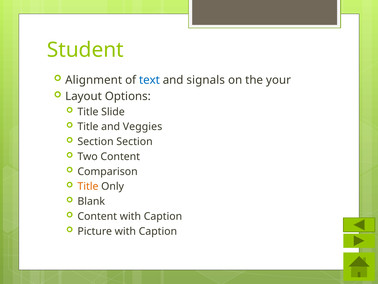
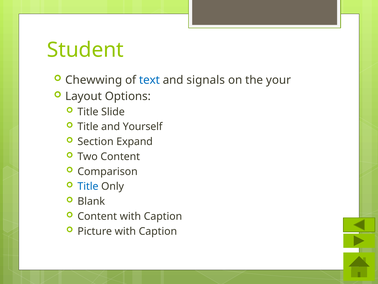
Alignment: Alignment -> Chewwing
Veggies: Veggies -> Yourself
Section Section: Section -> Expand
Title at (88, 186) colour: orange -> blue
